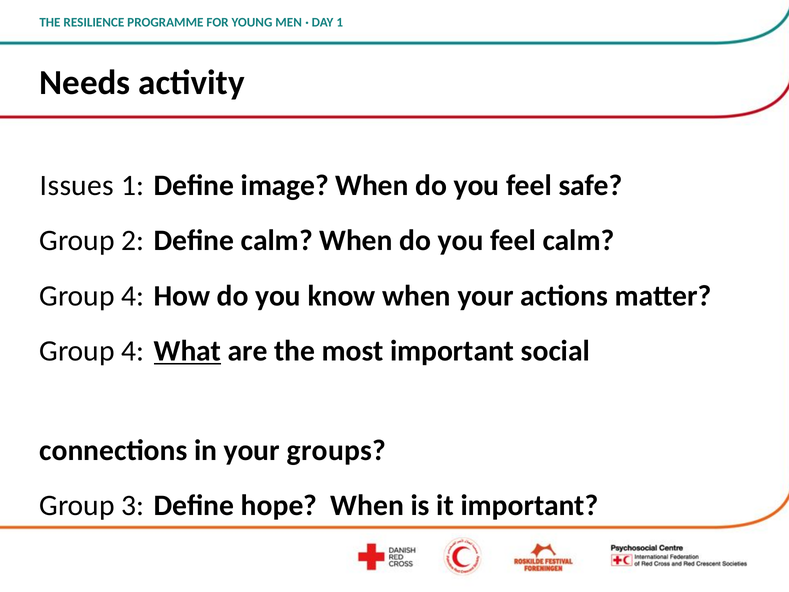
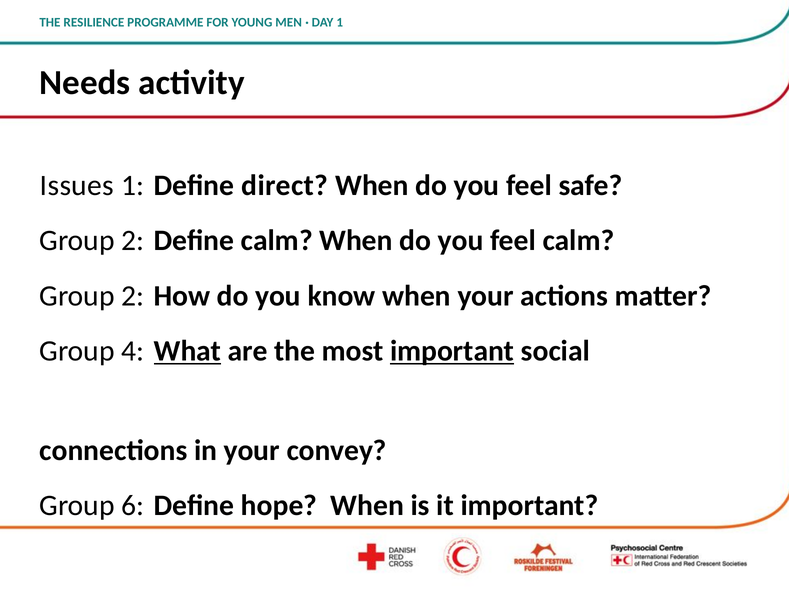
image: image -> direct
4 at (133, 296): 4 -> 2
important at (452, 351) underline: none -> present
groups: groups -> convey
3: 3 -> 6
